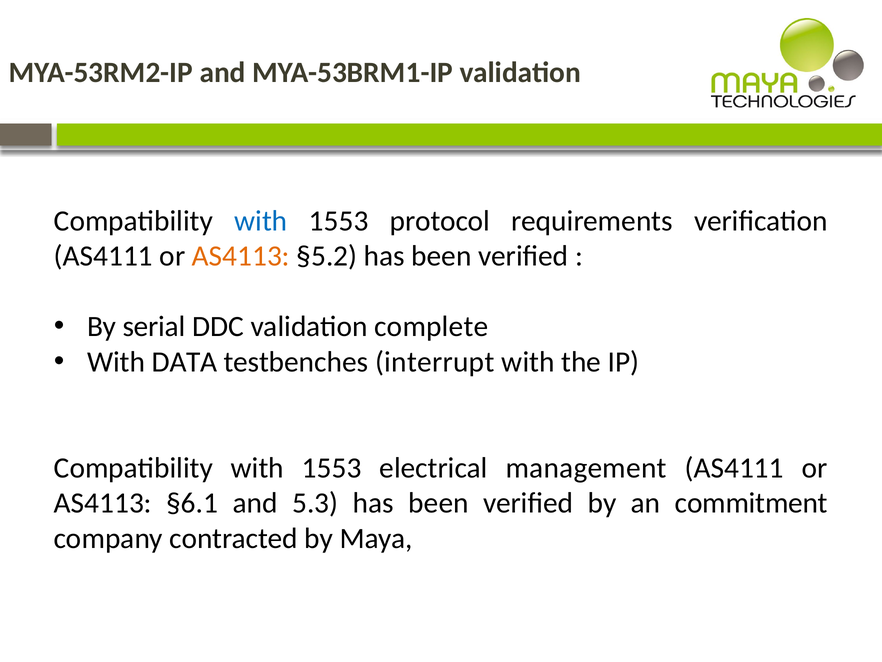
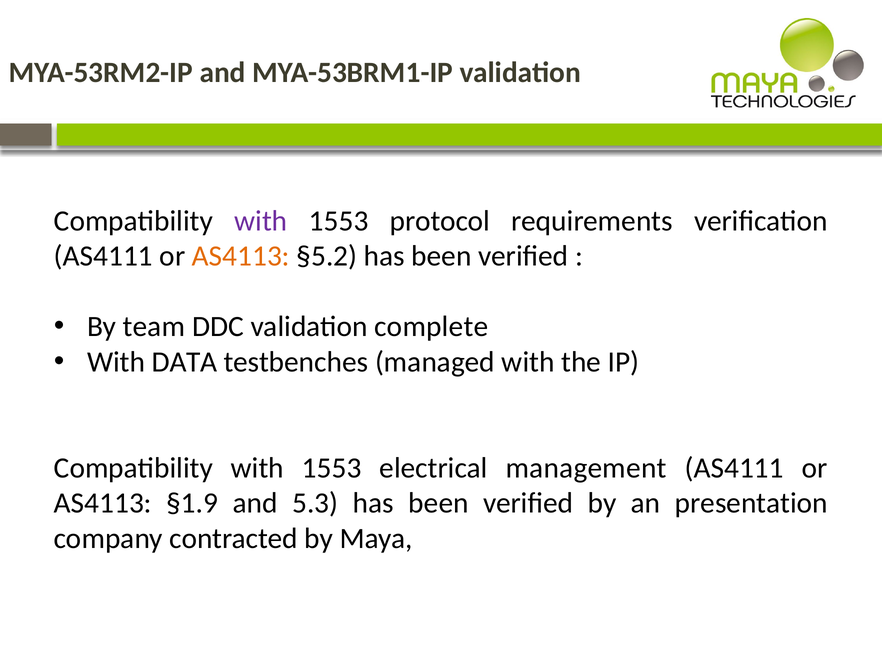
with at (261, 221) colour: blue -> purple
serial: serial -> team
interrupt: interrupt -> managed
§6.1: §6.1 -> §1.9
commitment: commitment -> presentation
